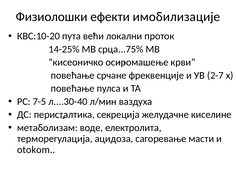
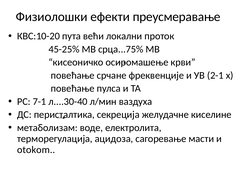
имобилизације: имобилизације -> преусмеравање
14-25%: 14-25% -> 45-25%
2-7: 2-7 -> 2-1
7-5: 7-5 -> 7-1
